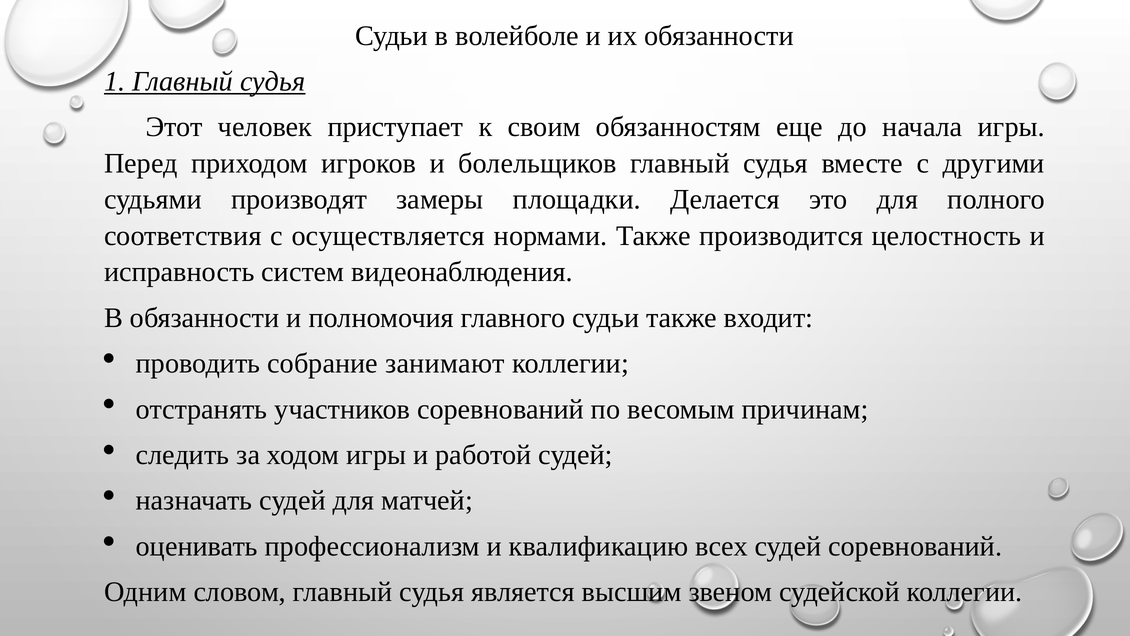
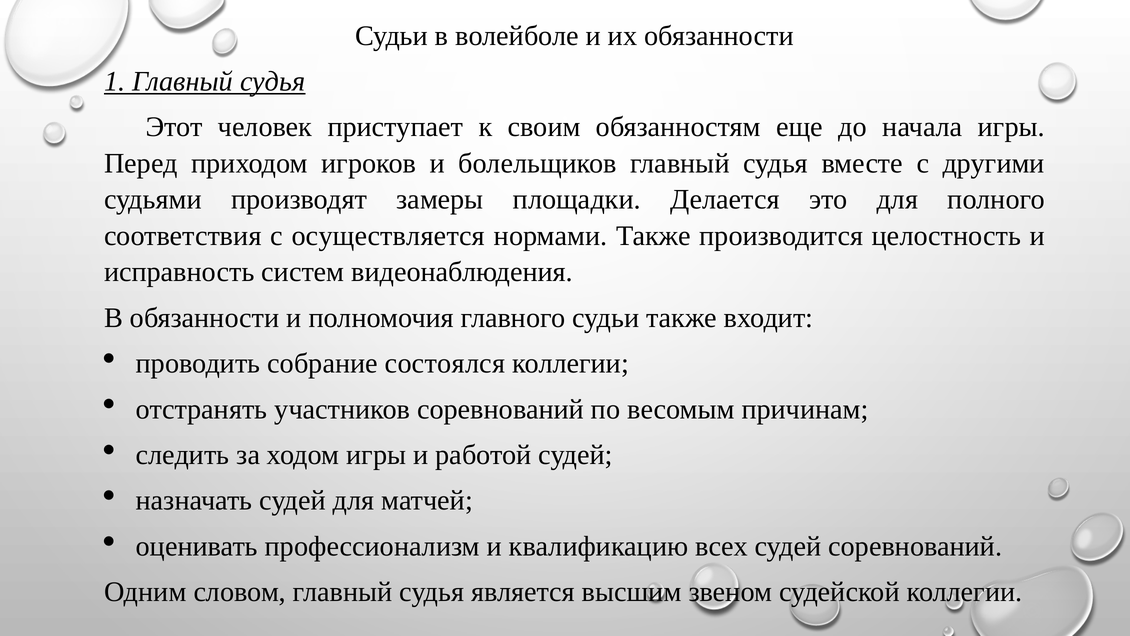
занимают: занимают -> состоялся
